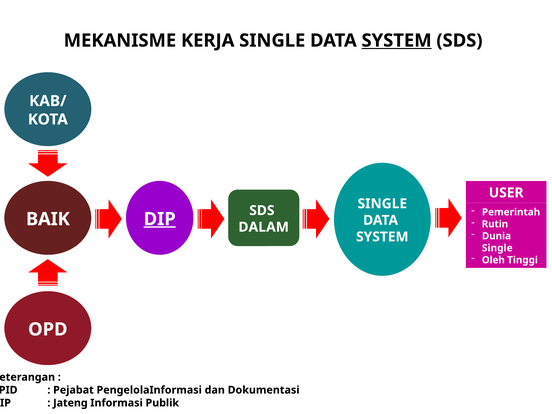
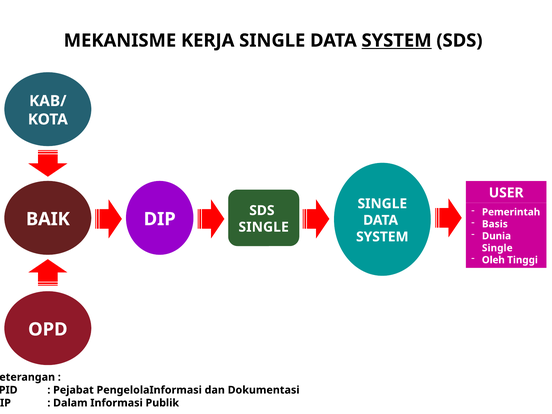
DIP at (160, 219) underline: present -> none
Rutin: Rutin -> Basis
DALAM at (264, 227): DALAM -> SINGLE
Jateng: Jateng -> Dalam
